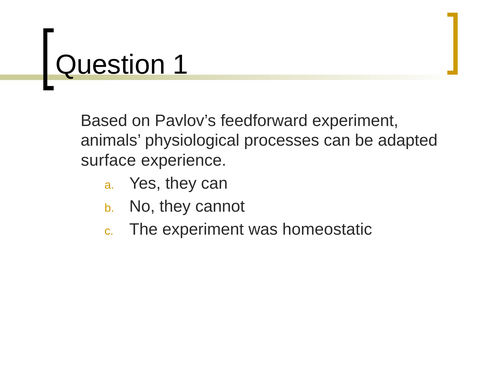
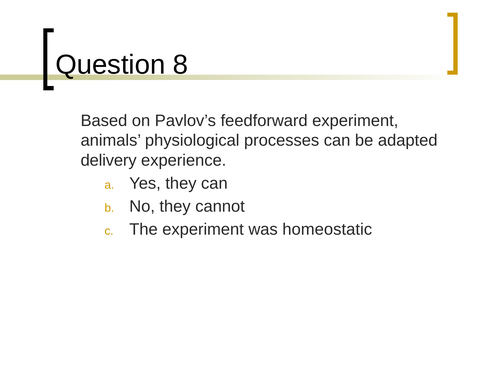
1: 1 -> 8
surface: surface -> delivery
